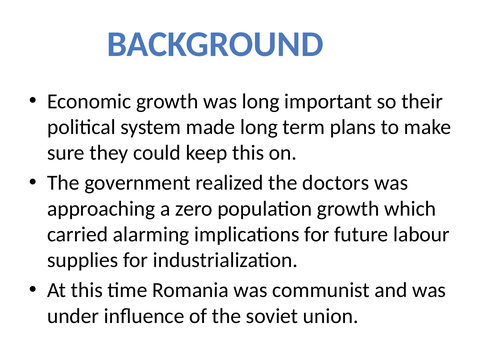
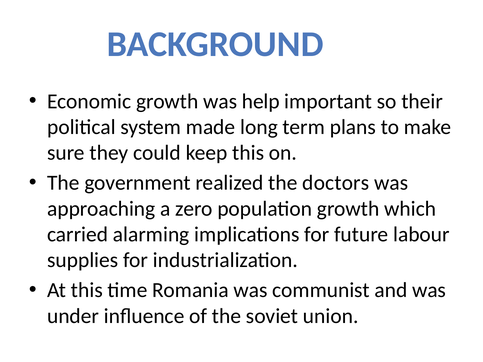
was long: long -> help
